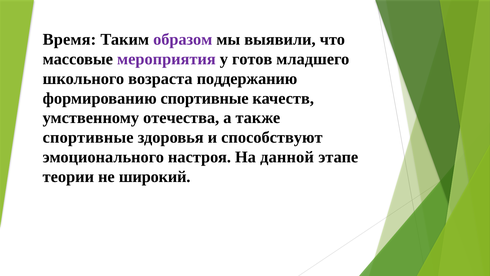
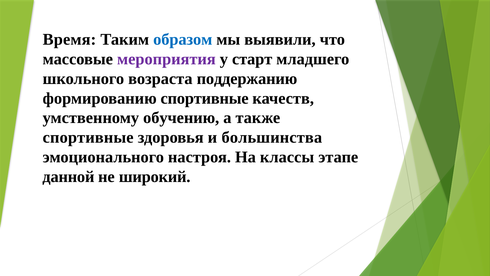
образом colour: purple -> blue
готов: готов -> старт
отечества: отечества -> обучению
способствуют: способствуют -> большинства
данной: данной -> классы
теории: теории -> данной
